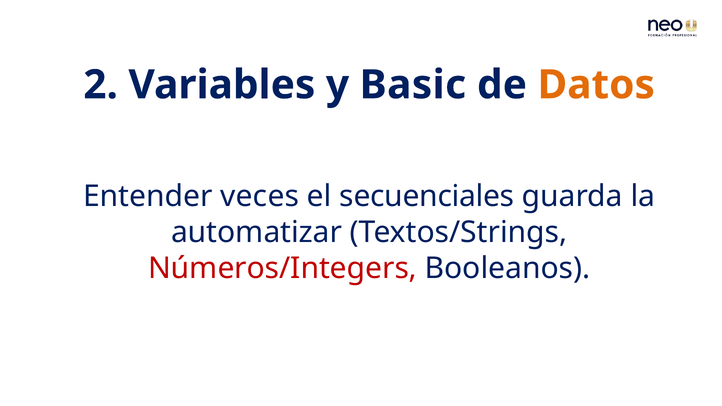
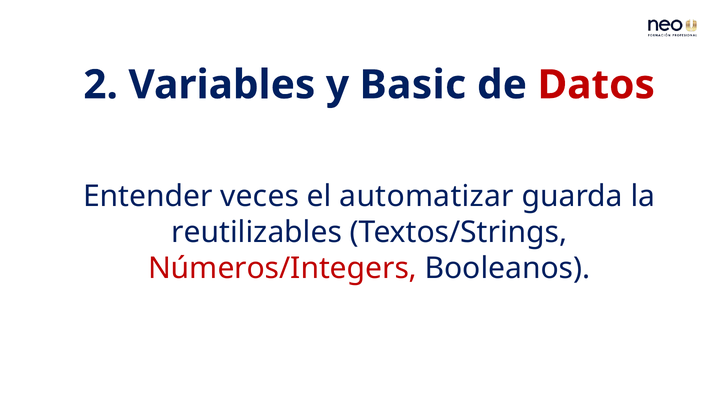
Datos colour: orange -> red
secuenciales: secuenciales -> automatizar
automatizar: automatizar -> reutilizables
